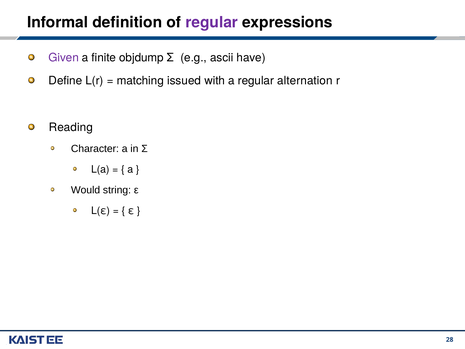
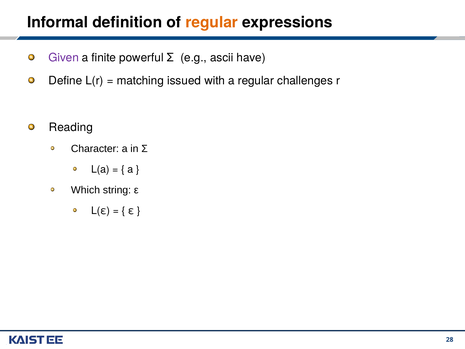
regular at (212, 22) colour: purple -> orange
objdump: objdump -> powerful
alternation: alternation -> challenges
Would: Would -> Which
